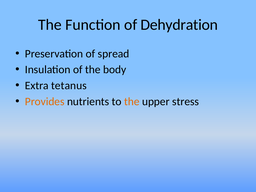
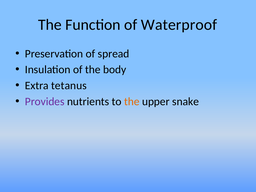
Dehydration: Dehydration -> Waterproof
Provides colour: orange -> purple
stress: stress -> snake
